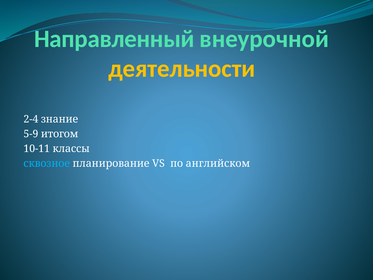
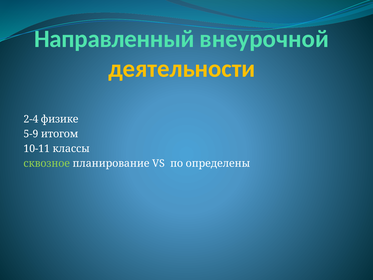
знание: знание -> физике
сквозное colour: light blue -> light green
английском: английском -> определены
